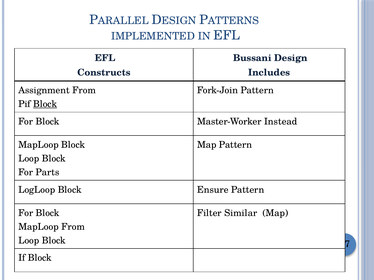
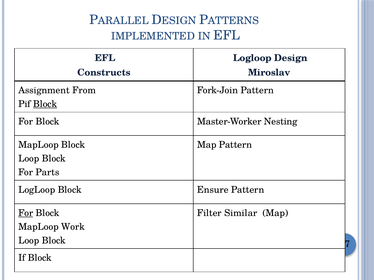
Bussani at (252, 58): Bussani -> Logloop
Includes: Includes -> Miroslav
Instead: Instead -> Nesting
For at (26, 213) underline: none -> present
MapLoop From: From -> Work
